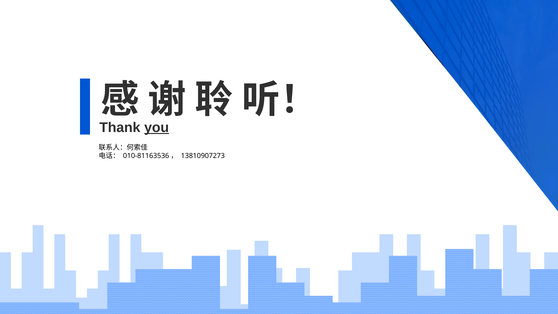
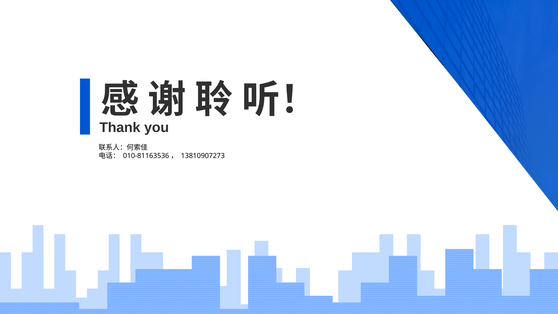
you underline: present -> none
